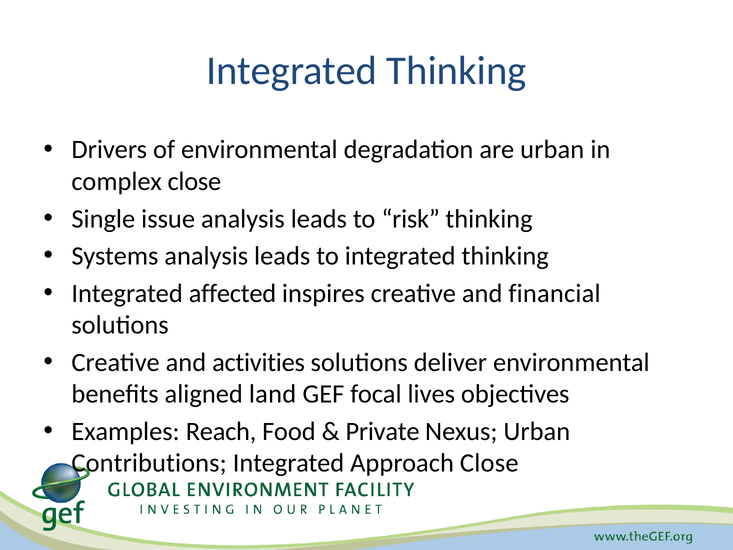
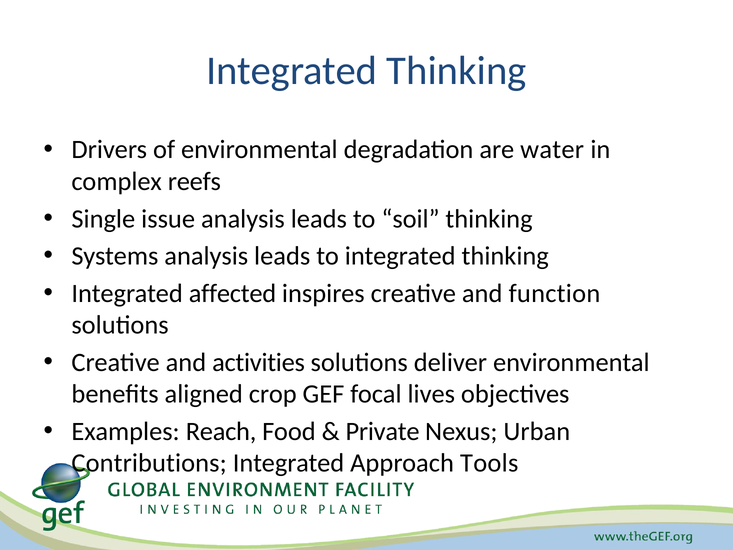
are urban: urban -> water
complex close: close -> reefs
risk: risk -> soil
financial: financial -> function
land: land -> crop
Approach Close: Close -> Tools
